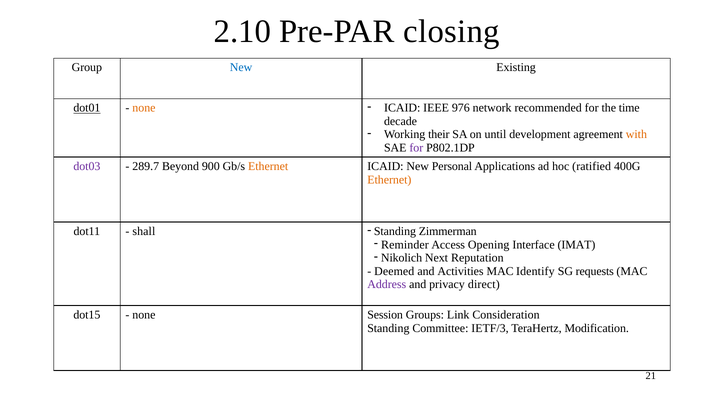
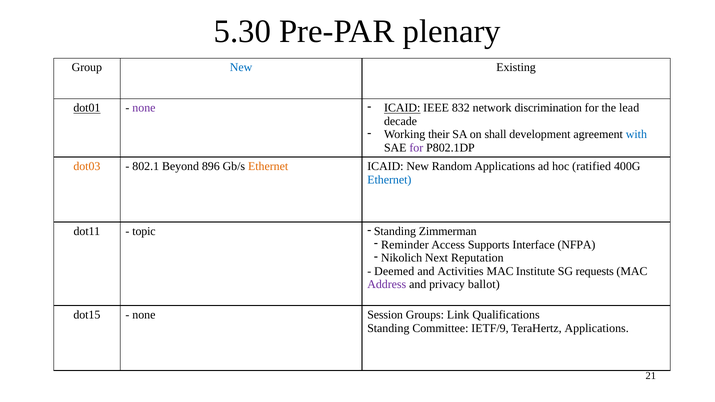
2.10: 2.10 -> 5.30
closing: closing -> plenary
none at (144, 108) colour: orange -> purple
ICAID at (402, 108) underline: none -> present
976: 976 -> 832
recommended: recommended -> discrimination
time: time -> lead
until: until -> shall
with colour: orange -> blue
dot03 colour: purple -> orange
289.7: 289.7 -> 802.1
900: 900 -> 896
Personal: Personal -> Random
Ethernet at (389, 180) colour: orange -> blue
shall: shall -> topic
Opening: Opening -> Supports
IMAT: IMAT -> NFPA
Identify: Identify -> Institute
direct: direct -> ballot
Consideration: Consideration -> Qualifications
IETF/3: IETF/3 -> IETF/9
TeraHertz Modification: Modification -> Applications
